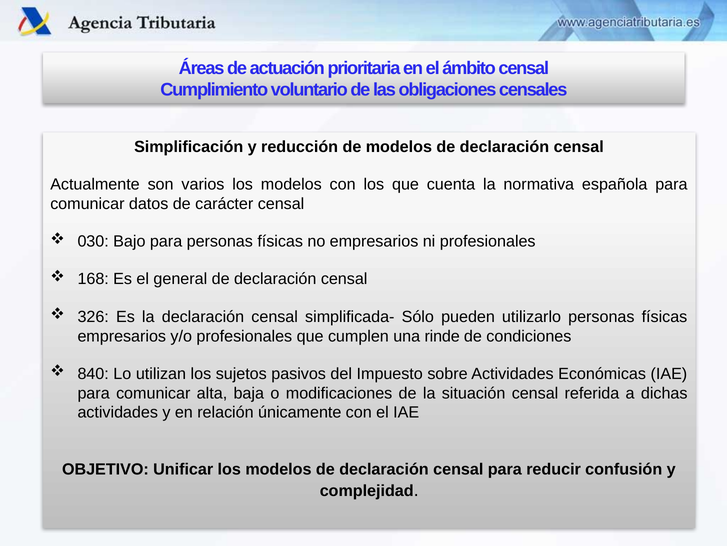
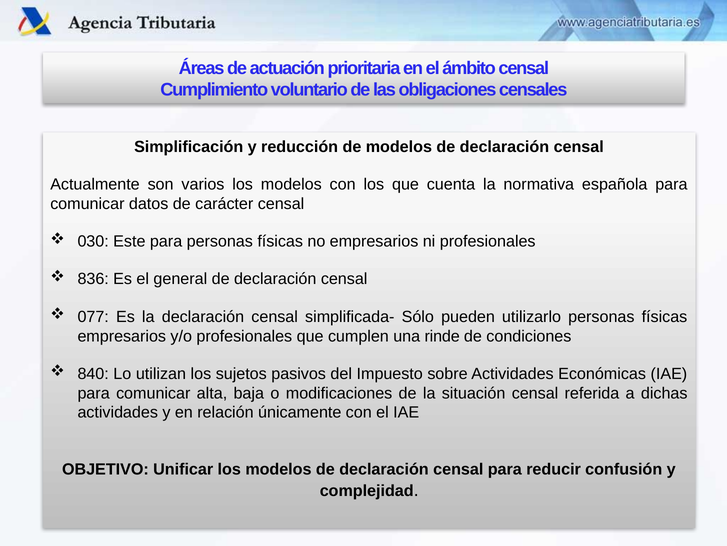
Bajo: Bajo -> Este
168: 168 -> 836
326: 326 -> 077
